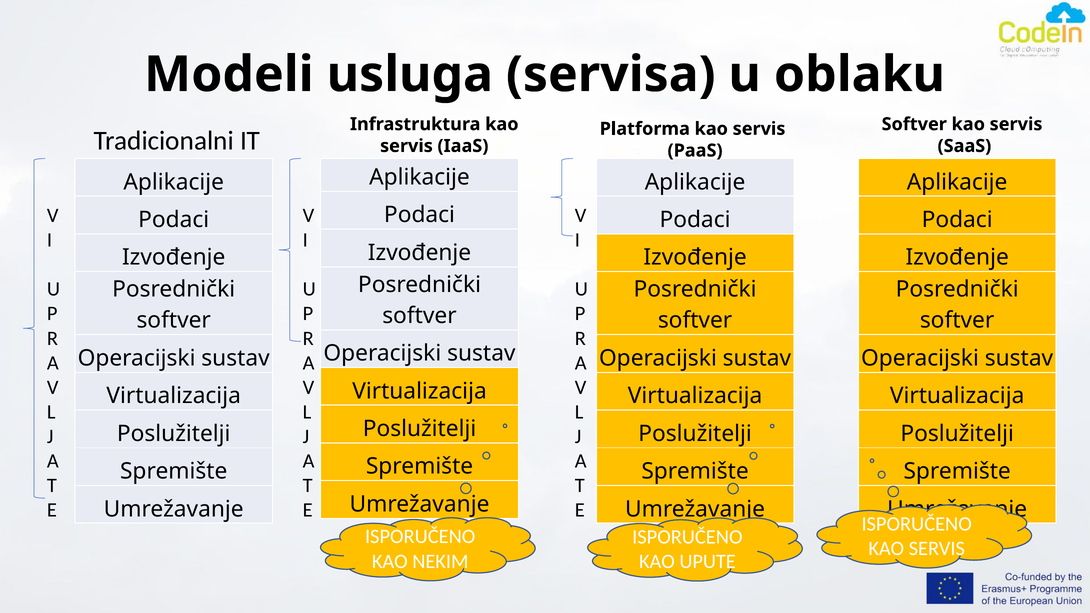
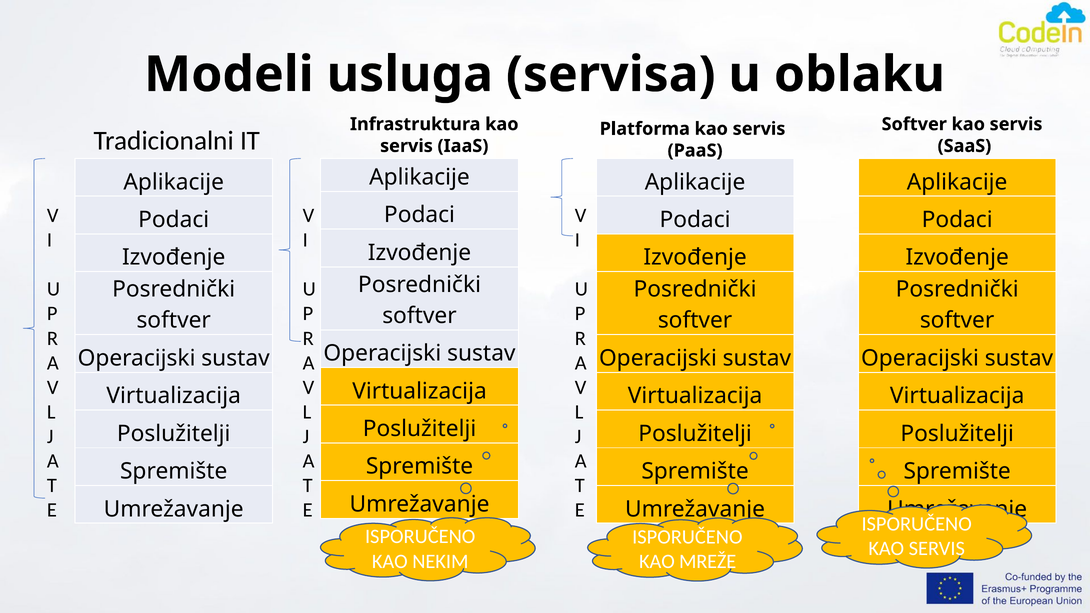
UPUTE: UPUTE -> MREŽE
